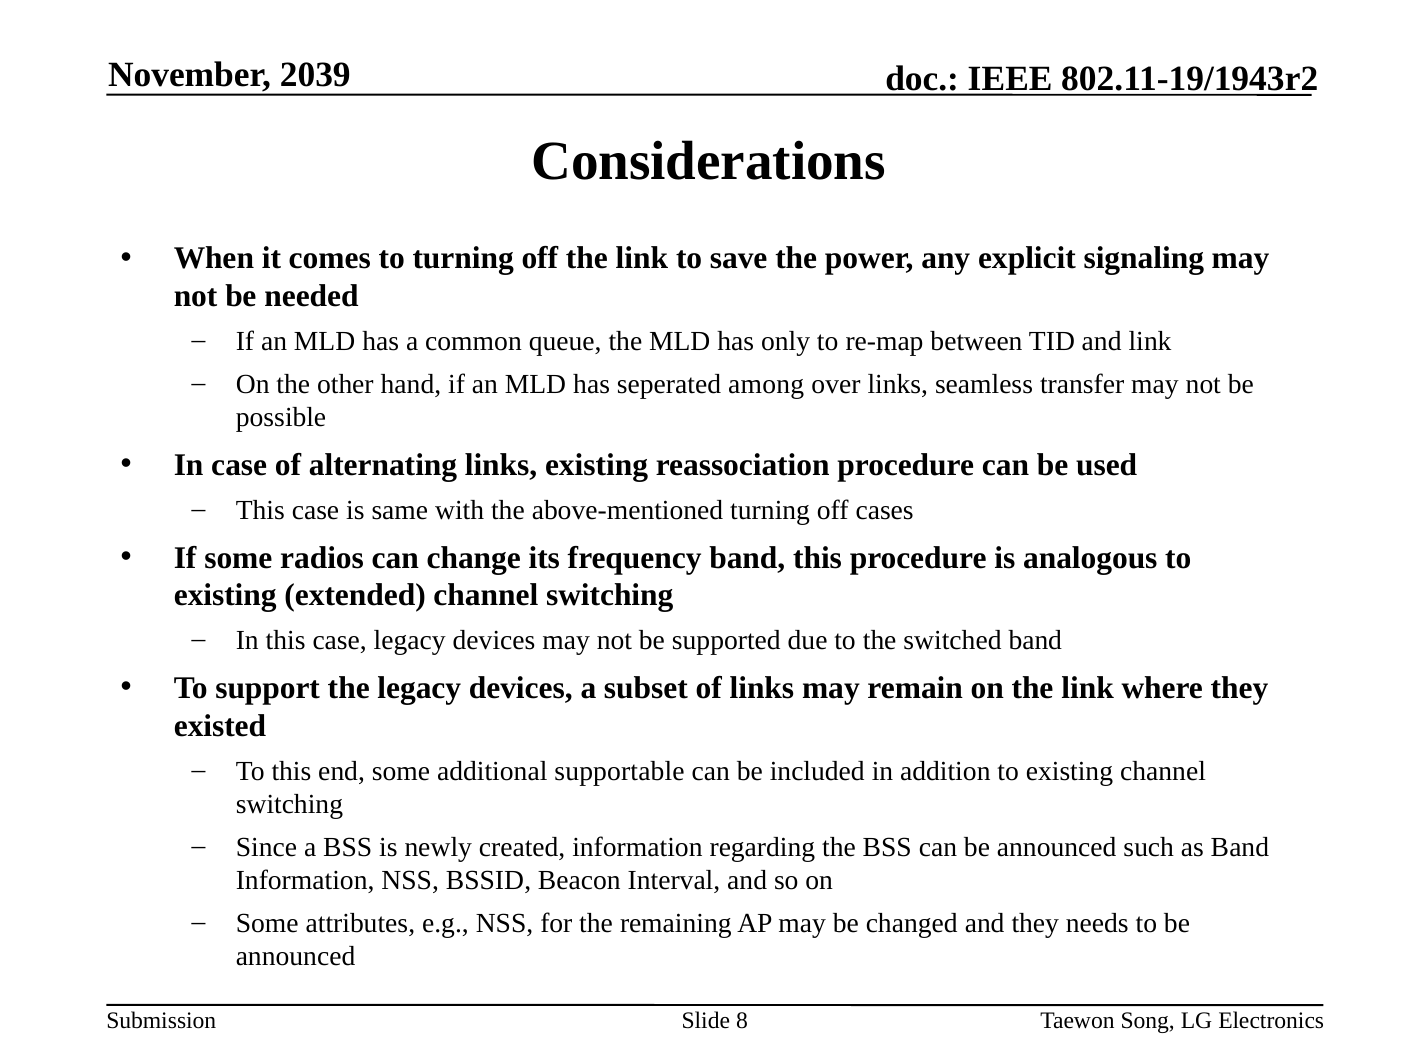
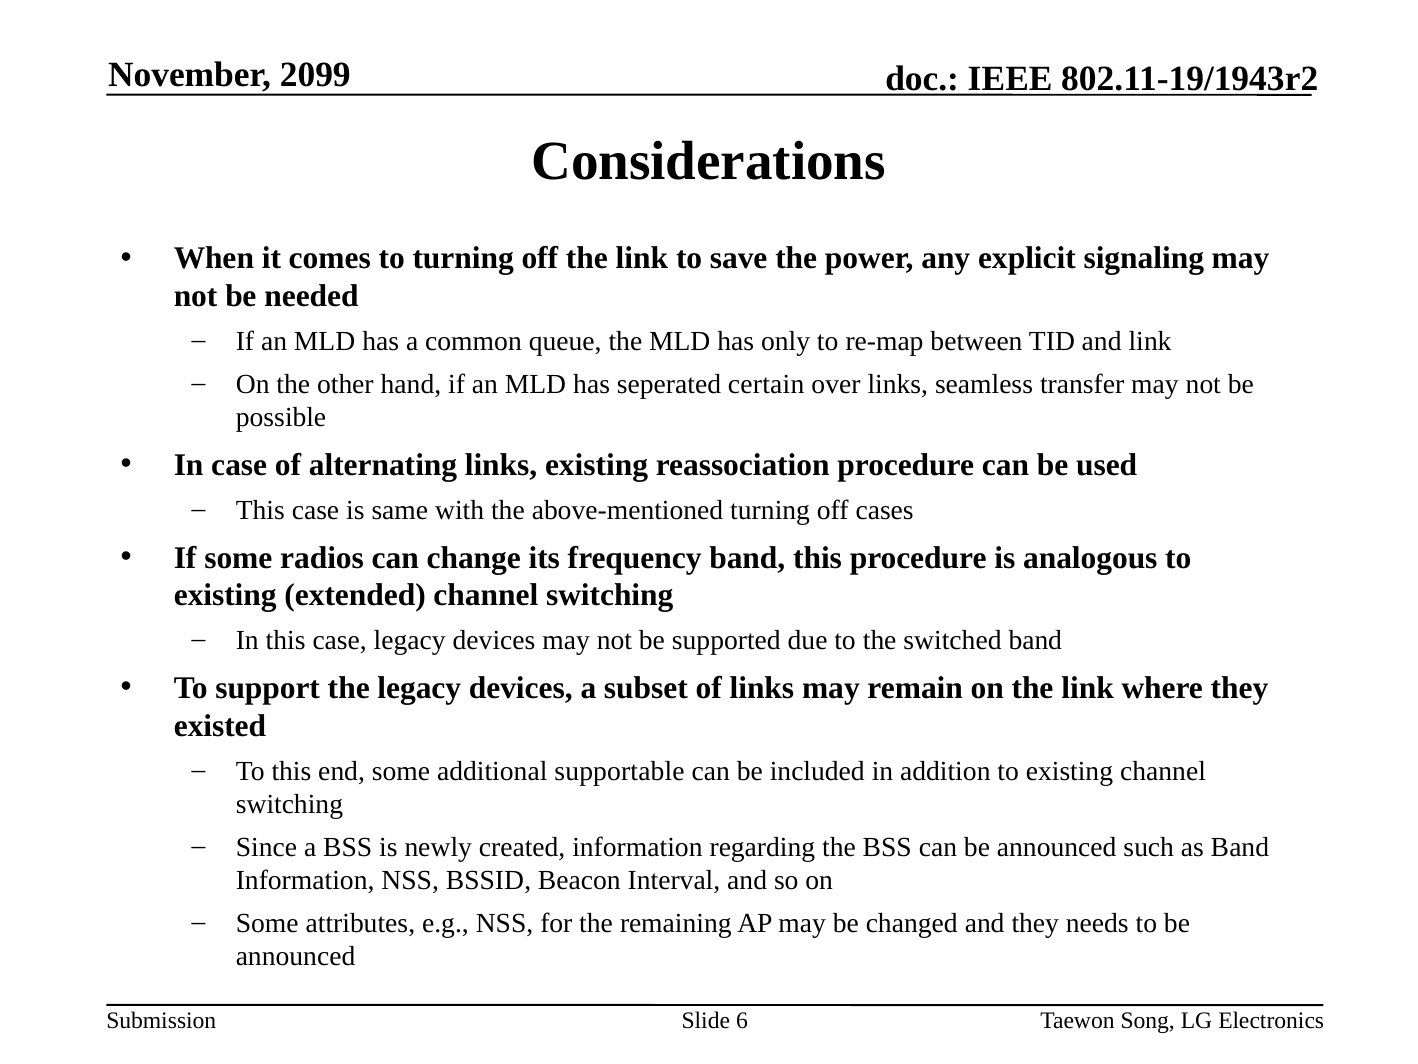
2039: 2039 -> 2099
among: among -> certain
8: 8 -> 6
